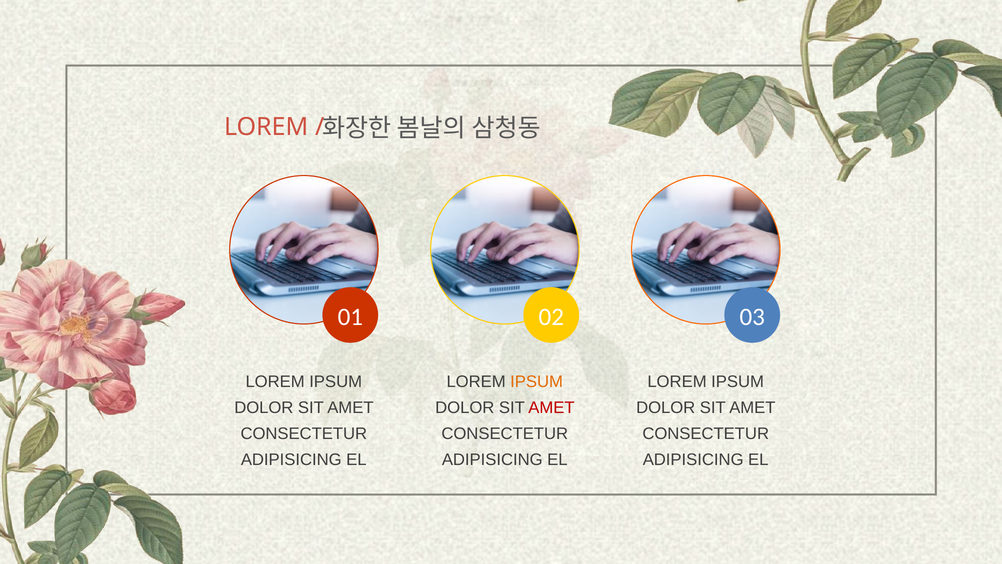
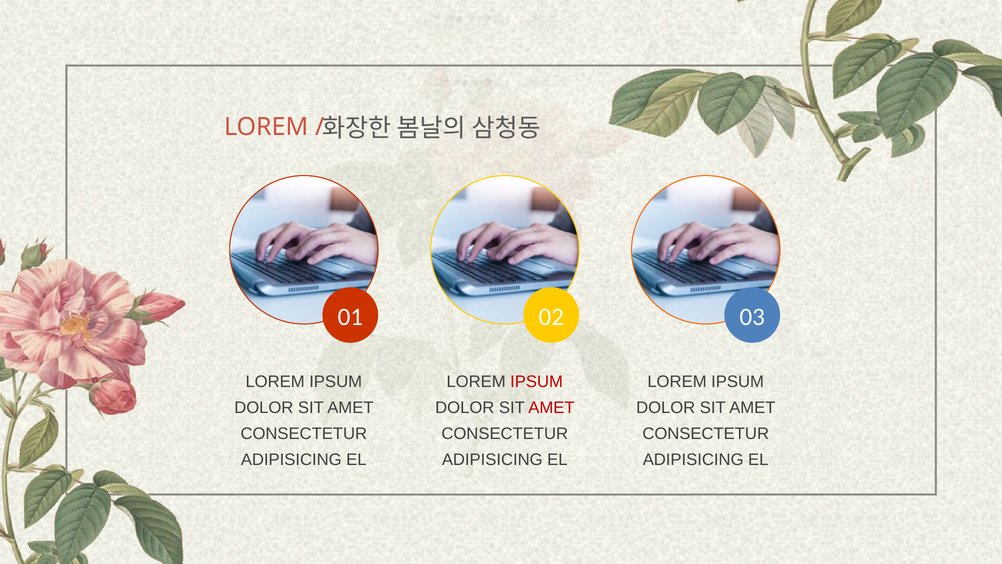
IPSUM at (537, 381) colour: orange -> red
